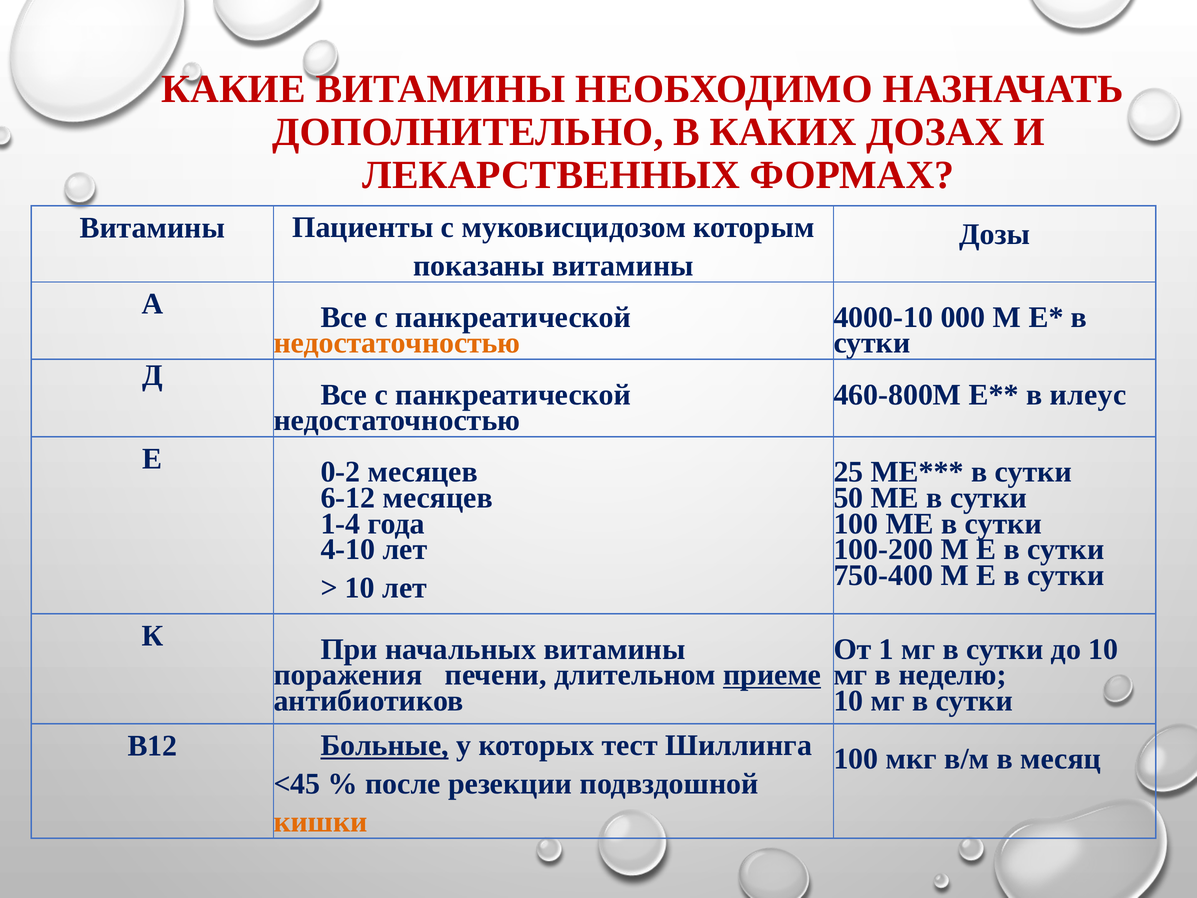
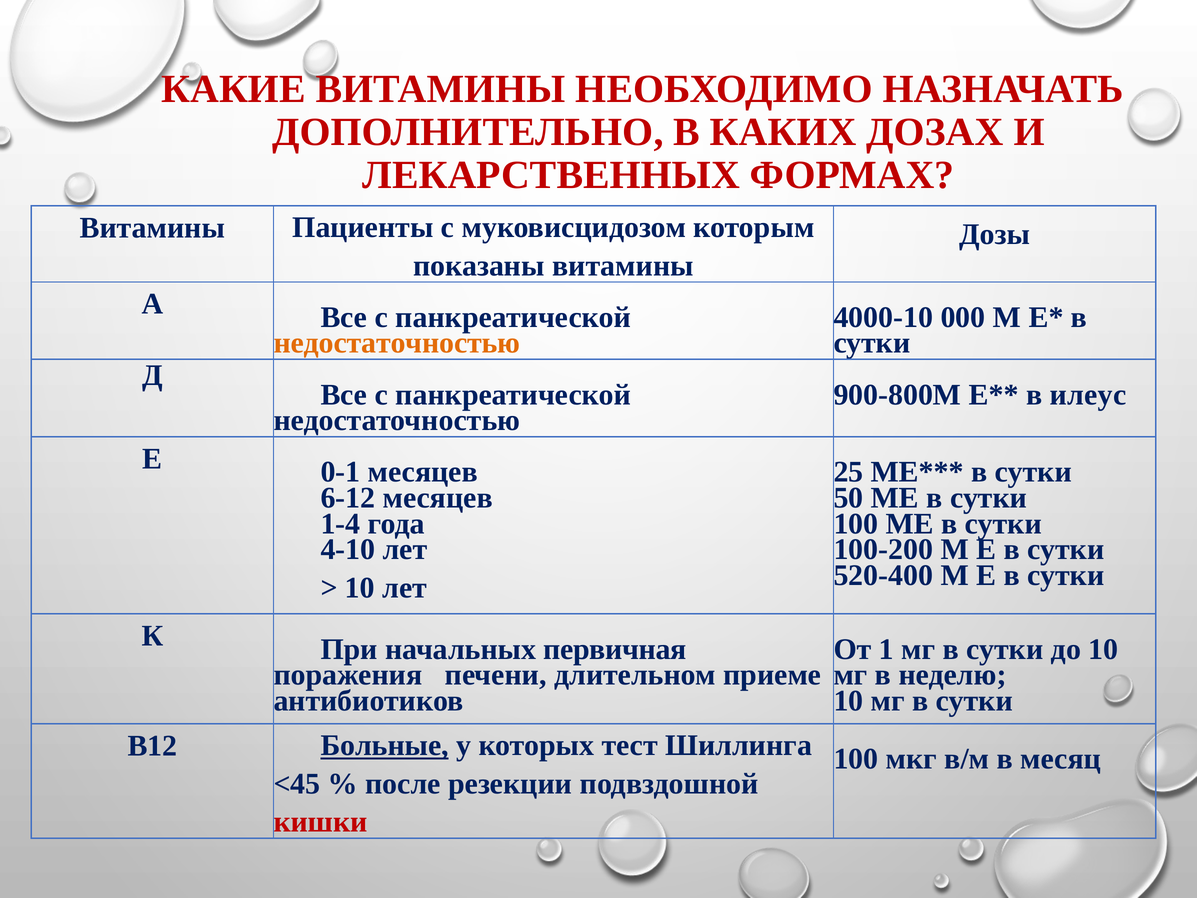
460-800М: 460-800М -> 900-800М
0-2: 0-2 -> 0-1
750-400: 750-400 -> 520-400
начальных витамины: витамины -> первичная
приеме underline: present -> none
кишки colour: orange -> red
